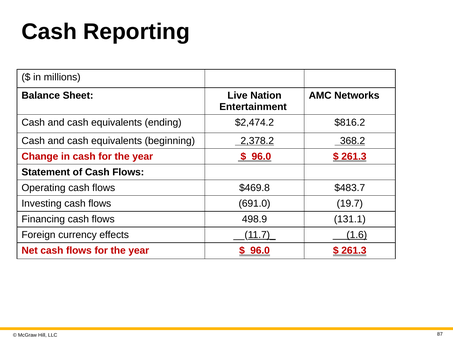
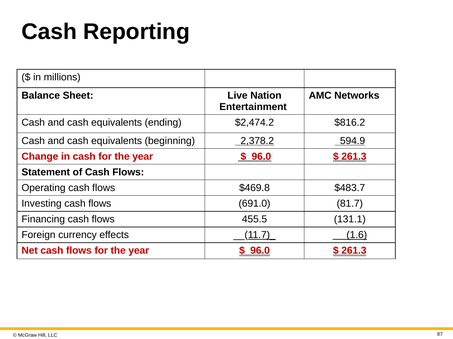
368.2: 368.2 -> 594.9
19.7: 19.7 -> 81.7
498.9: 498.9 -> 455.5
